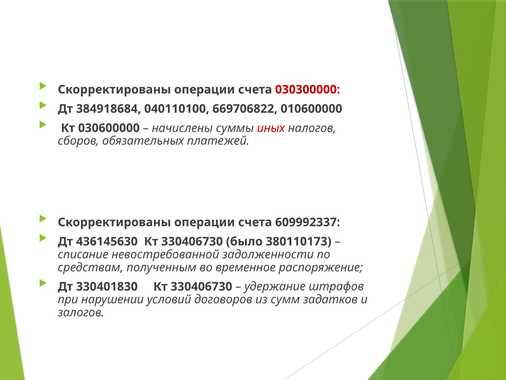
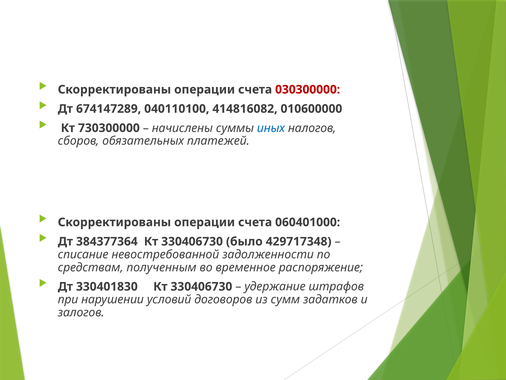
384918684: 384918684 -> 674147289
669706822: 669706822 -> 414816082
030600000: 030600000 -> 730300000
иных colour: red -> blue
609992337: 609992337 -> 060401000
436145630: 436145630 -> 384377364
380110173: 380110173 -> 429717348
